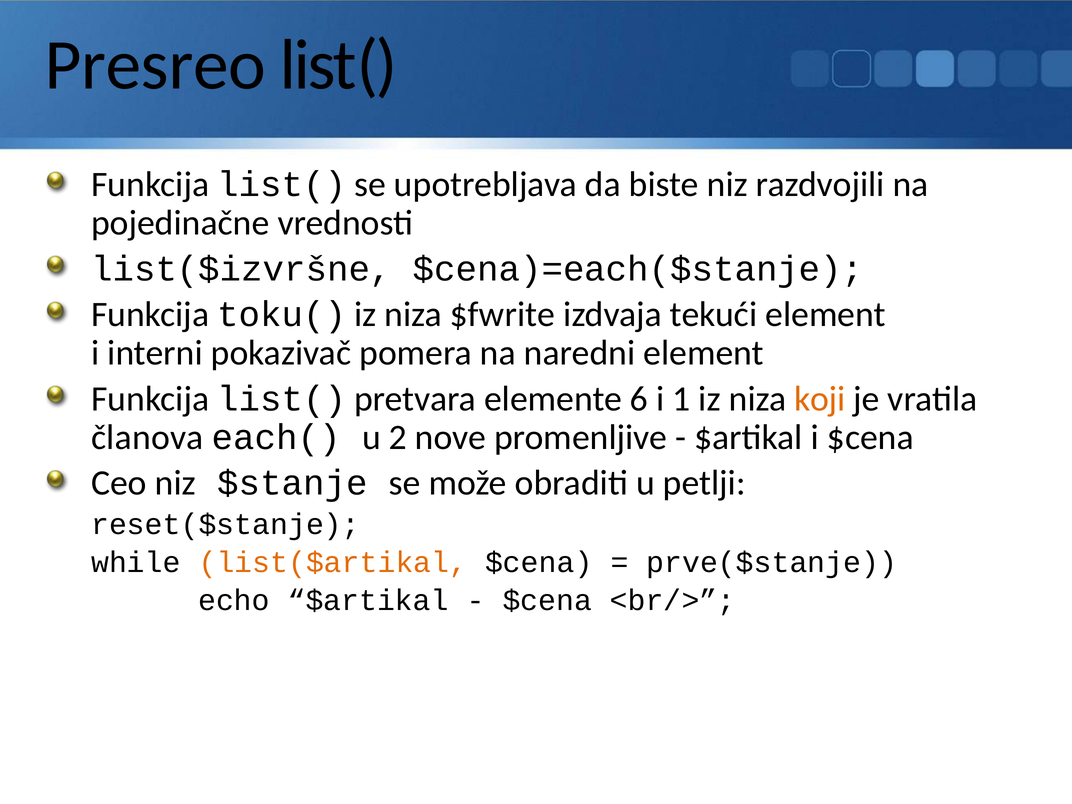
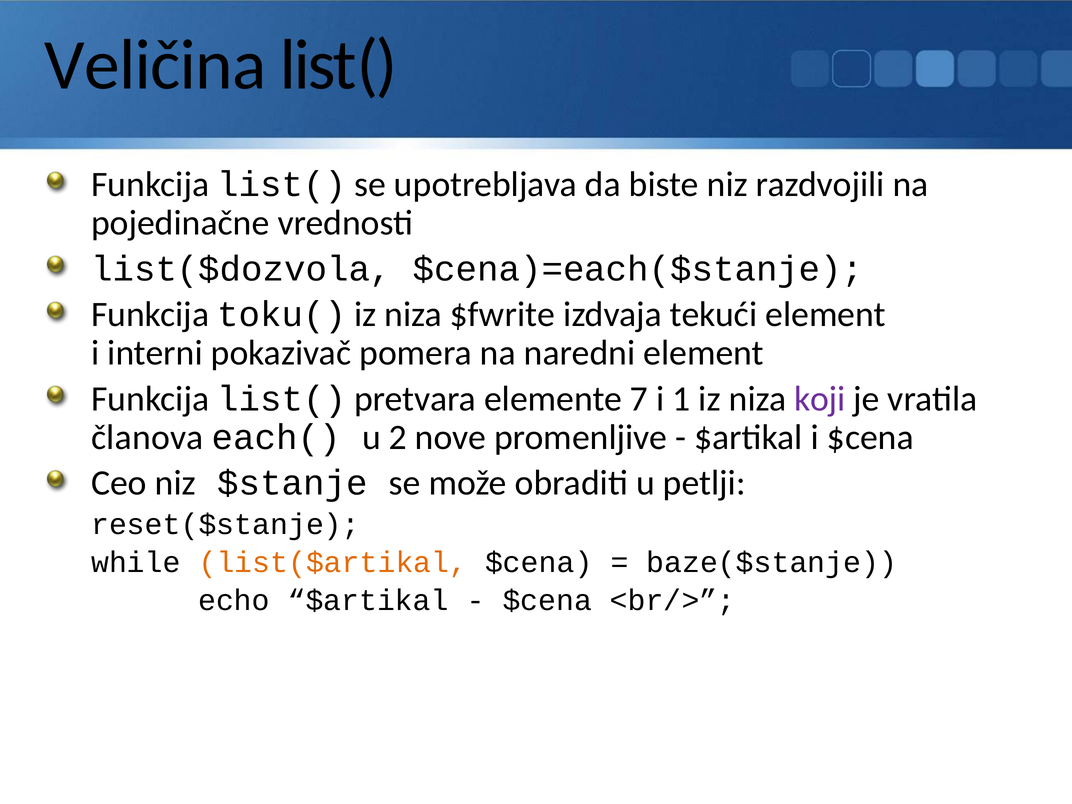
Presreo: Presreo -> Veličina
list($izvršne: list($izvršne -> list($dozvola
6: 6 -> 7
koji colour: orange -> purple
prve($stanje: prve($stanje -> baze($stanje
